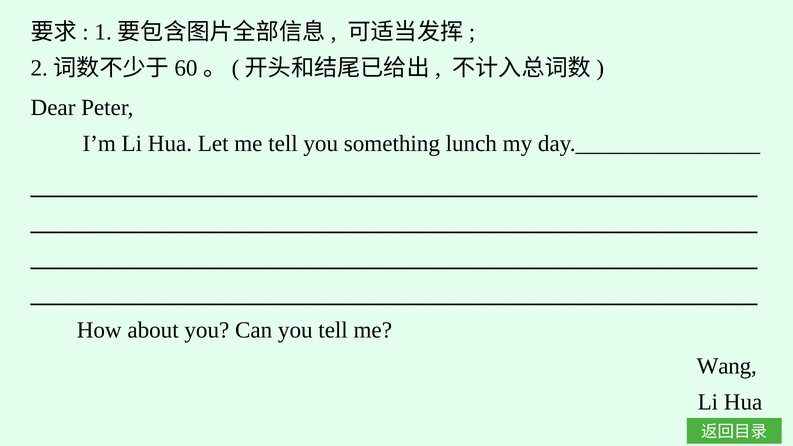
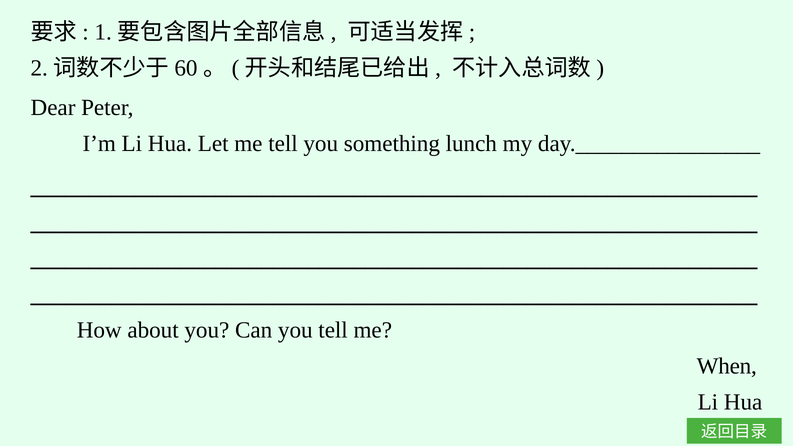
Wang: Wang -> When
